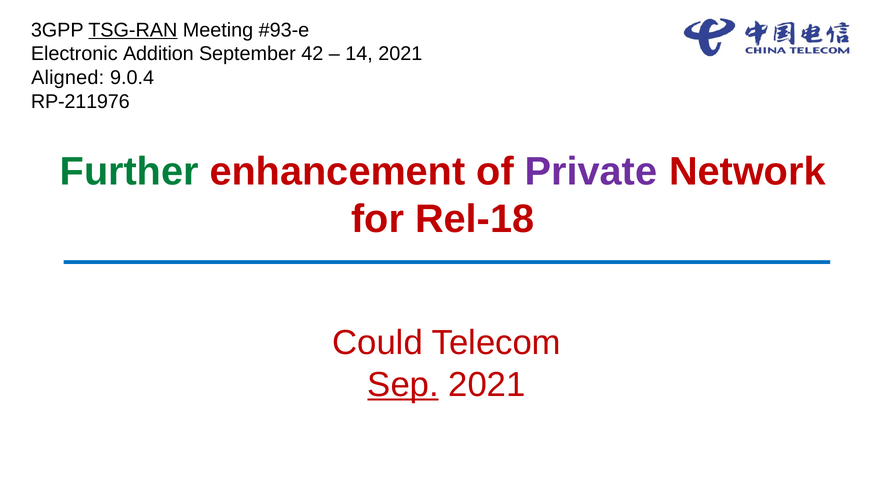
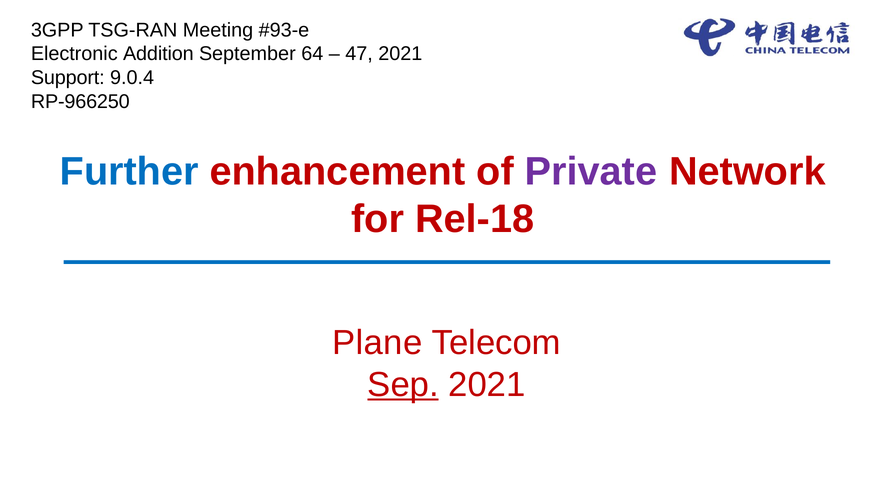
TSG-RAN underline: present -> none
42: 42 -> 64
14: 14 -> 47
Aligned: Aligned -> Support
RP-211976: RP-211976 -> RP-966250
Further colour: green -> blue
Could: Could -> Plane
